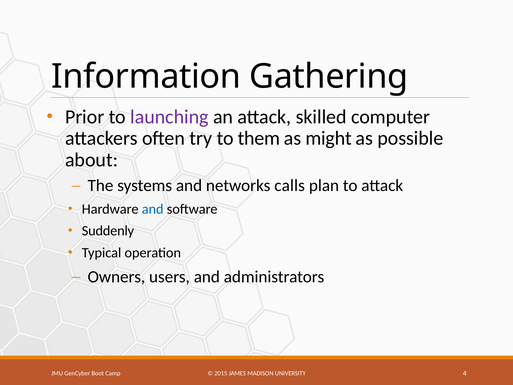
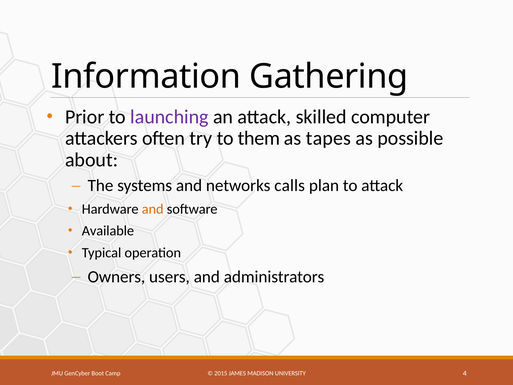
might: might -> tapes
and at (153, 209) colour: blue -> orange
Suddenly: Suddenly -> Available
